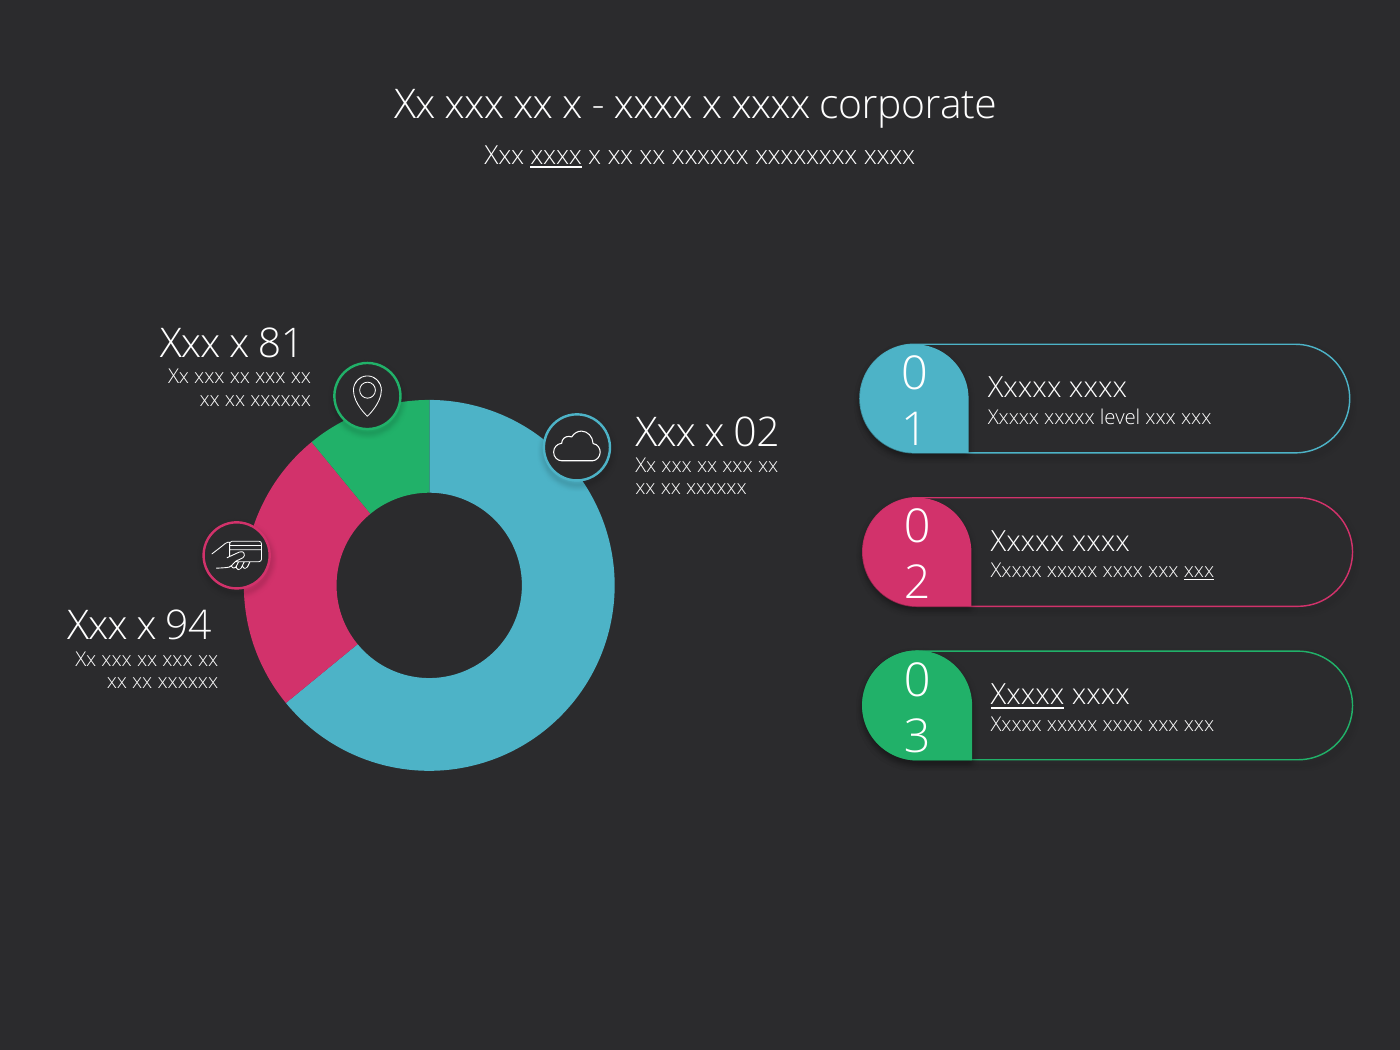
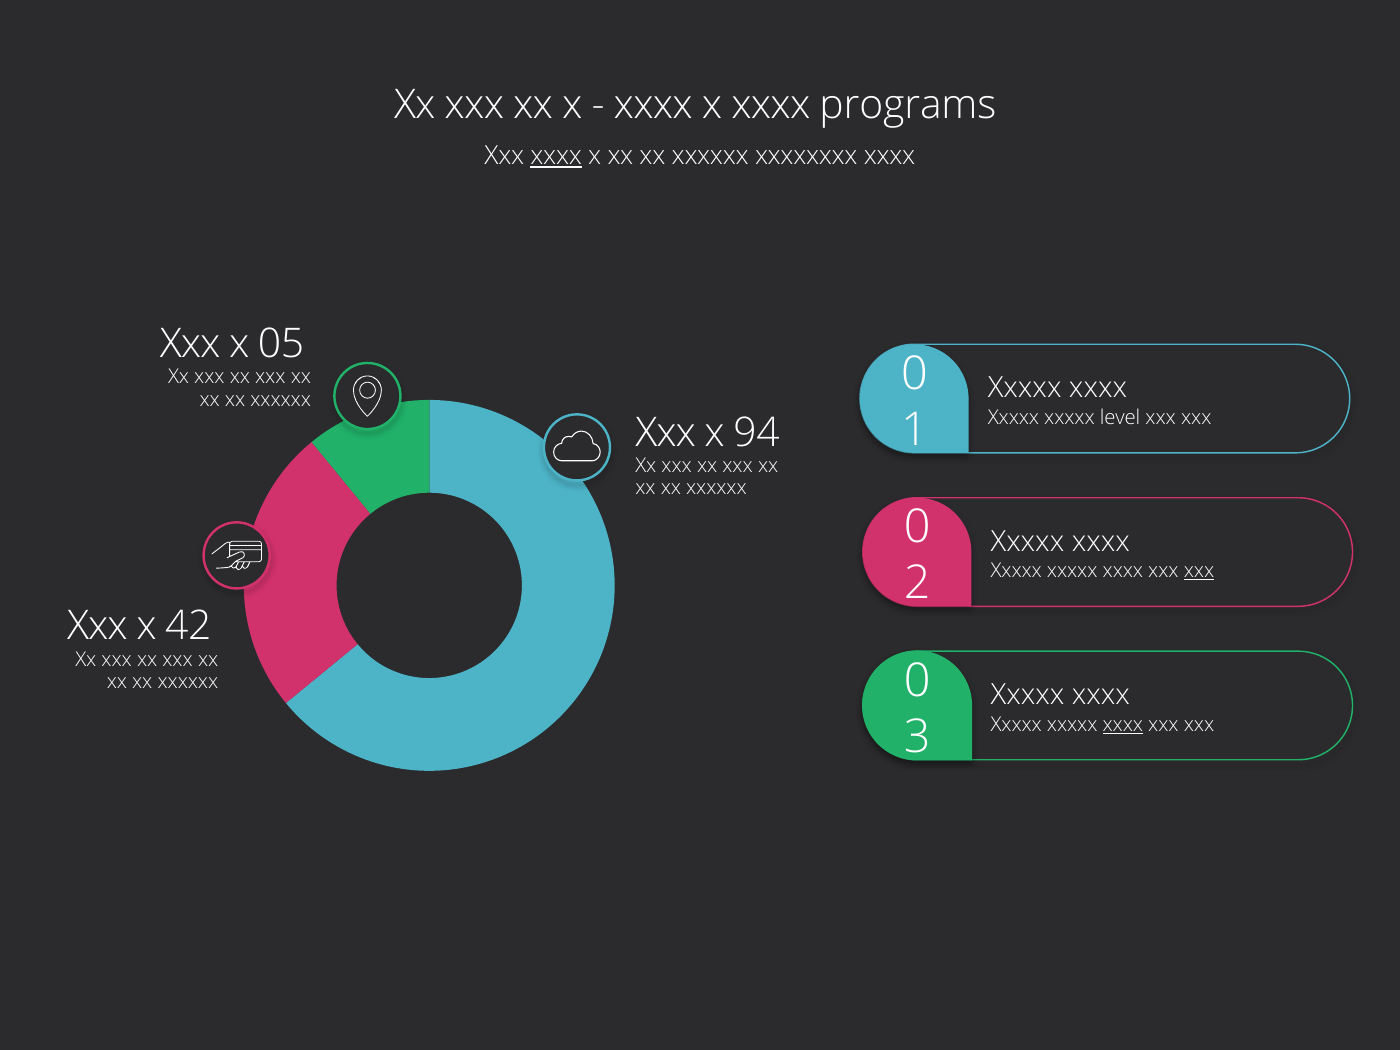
corporate: corporate -> programs
81: 81 -> 05
02: 02 -> 94
94: 94 -> 42
Xxxxx at (1028, 695) underline: present -> none
xxxx at (1123, 724) underline: none -> present
